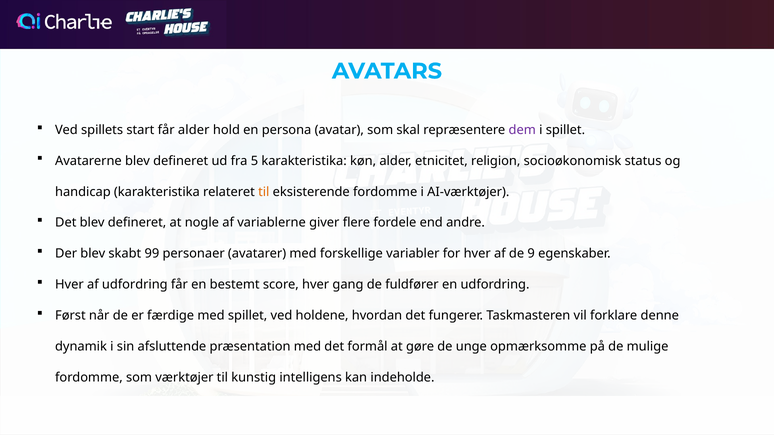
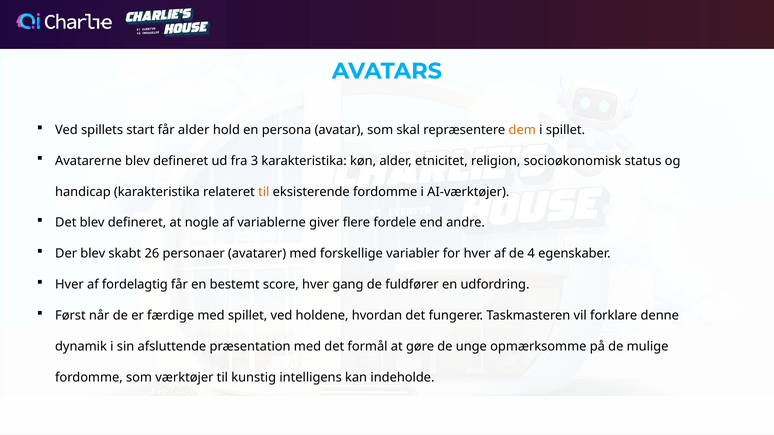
dem colour: purple -> orange
5: 5 -> 3
99: 99 -> 26
9: 9 -> 4
af udfordring: udfordring -> fordelagtig
